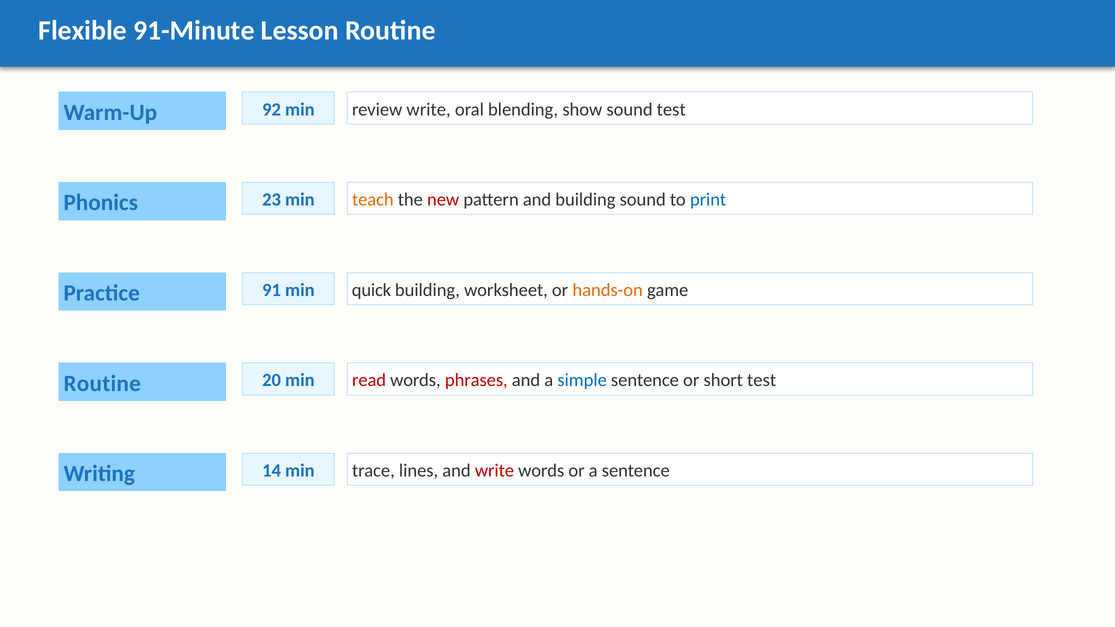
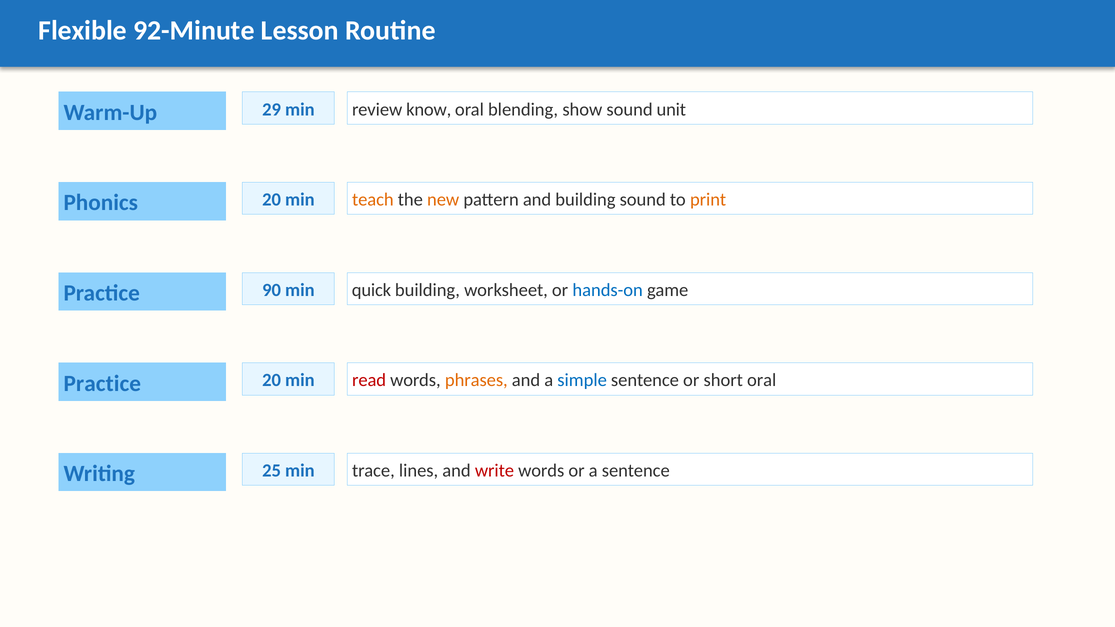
91-Minute: 91-Minute -> 92-Minute
92: 92 -> 29
review write: write -> know
sound test: test -> unit
Phonics 23: 23 -> 20
new colour: red -> orange
print colour: blue -> orange
91: 91 -> 90
hands-on colour: orange -> blue
Routine at (102, 384): Routine -> Practice
phrases colour: red -> orange
short test: test -> oral
14: 14 -> 25
